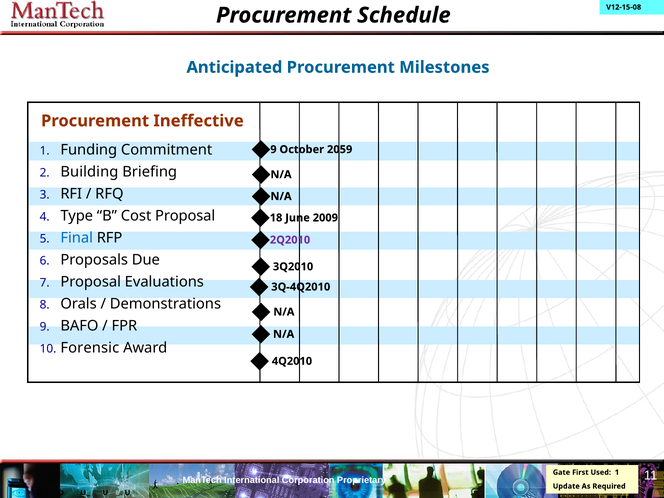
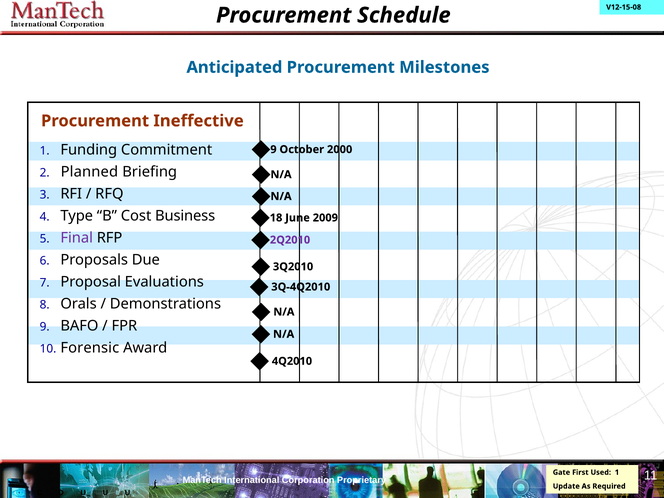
2059: 2059 -> 2000
Building: Building -> Planned
Cost Proposal: Proposal -> Business
Final colour: blue -> purple
